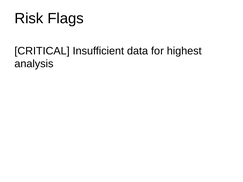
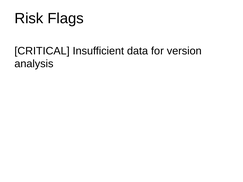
highest: highest -> version
